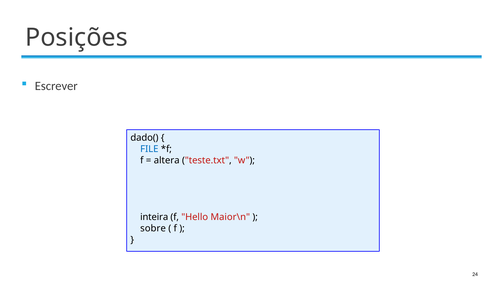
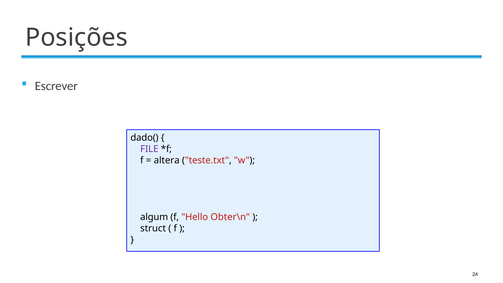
FILE colour: blue -> purple
inteira: inteira -> algum
Maior\n: Maior\n -> Obter\n
sobre: sobre -> struct
